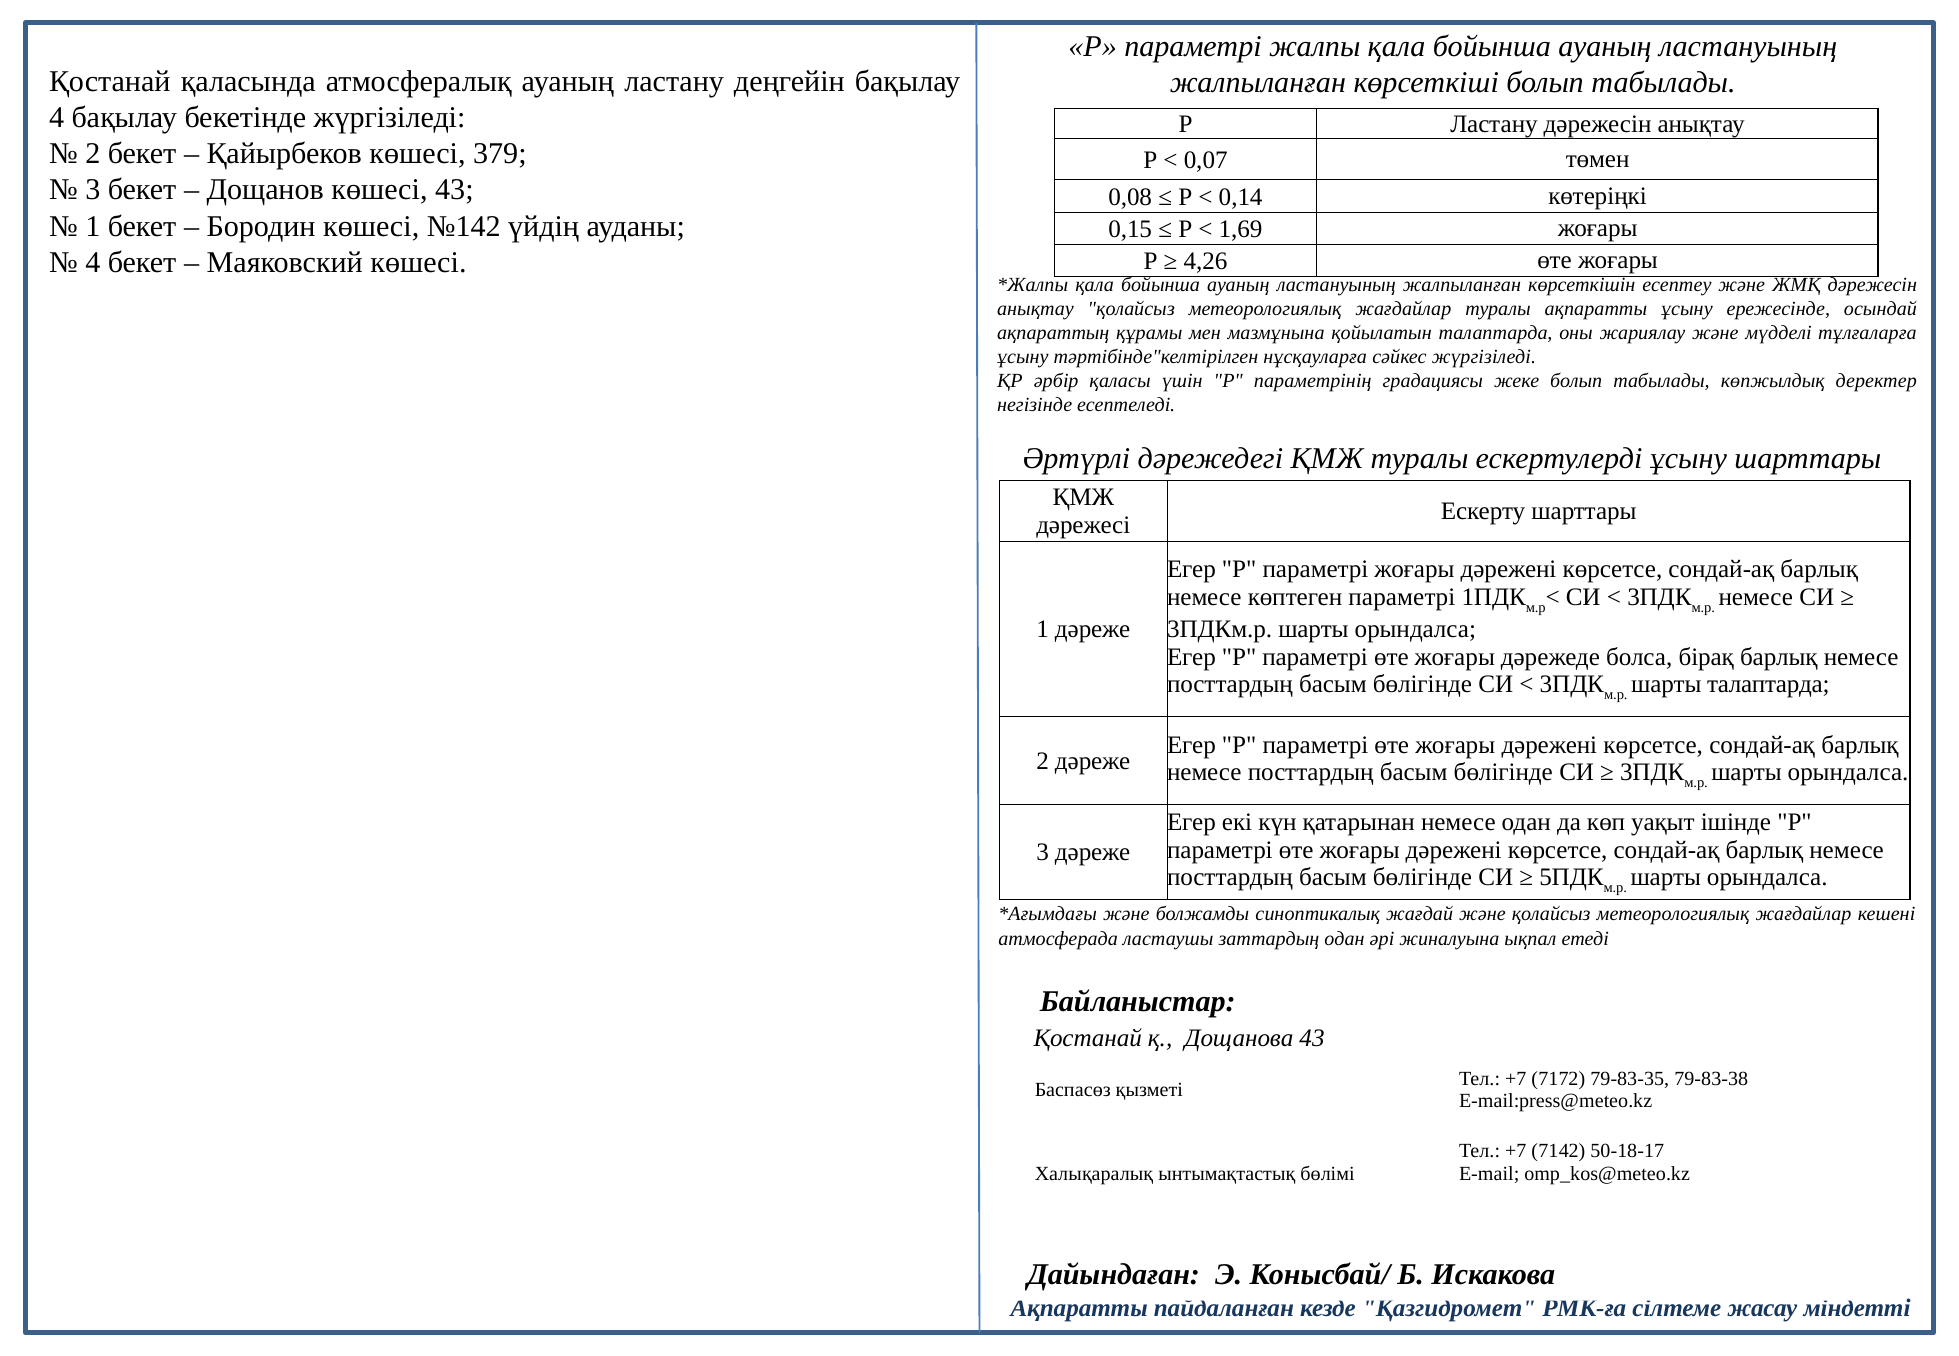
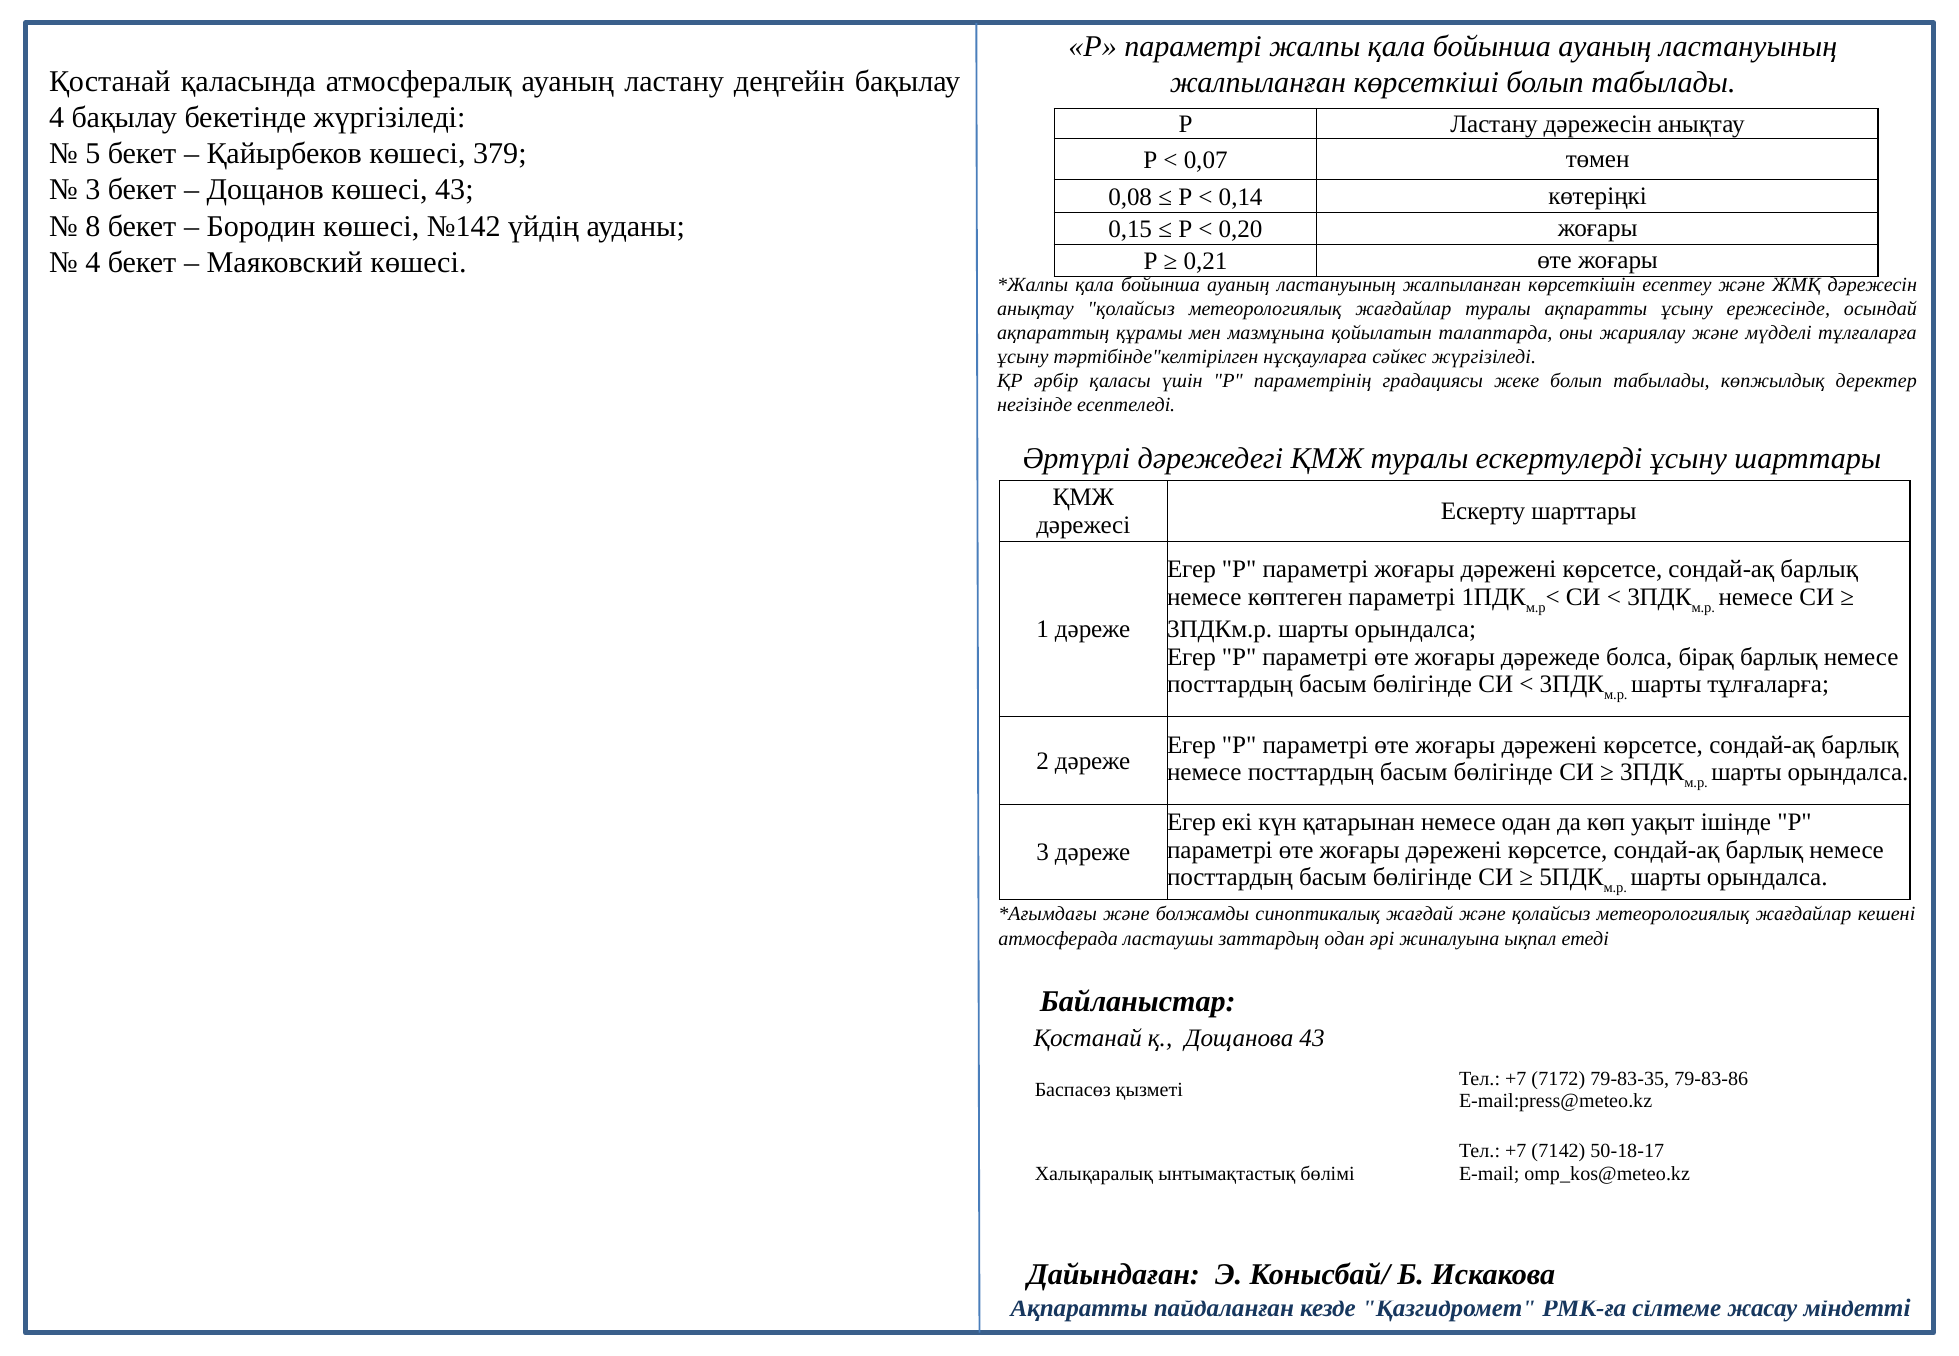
2 at (93, 154): 2 -> 5
1 at (93, 226): 1 -> 8
1,69: 1,69 -> 0,20
4,26: 4,26 -> 0,21
шарты талаптарда: талаптарда -> тұлғаларға
79-83-38: 79-83-38 -> 79-83-86
